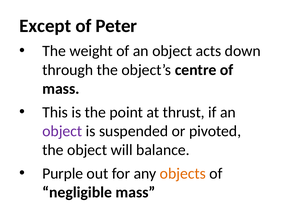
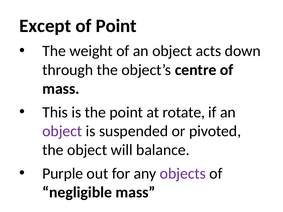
of Peter: Peter -> Point
thrust: thrust -> rotate
objects colour: orange -> purple
